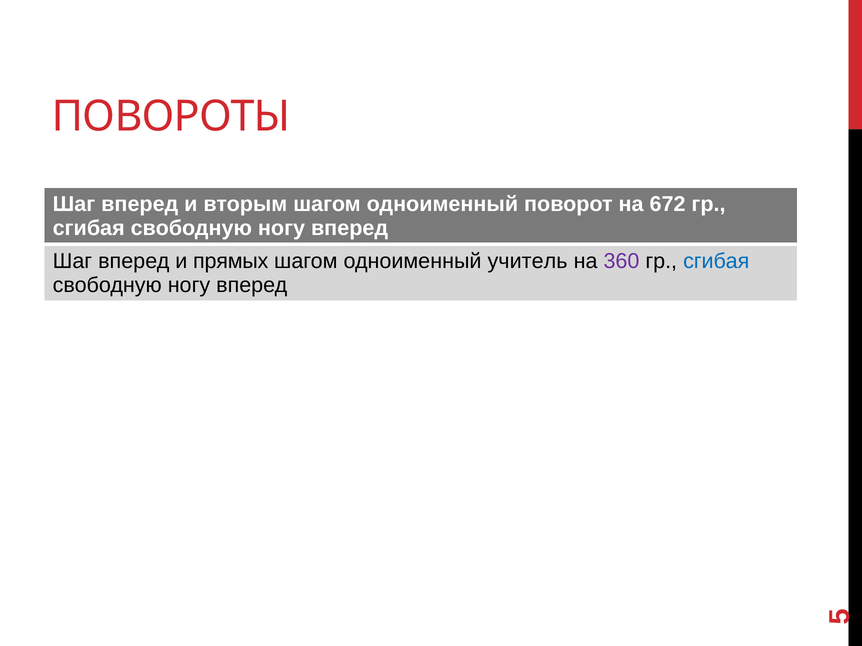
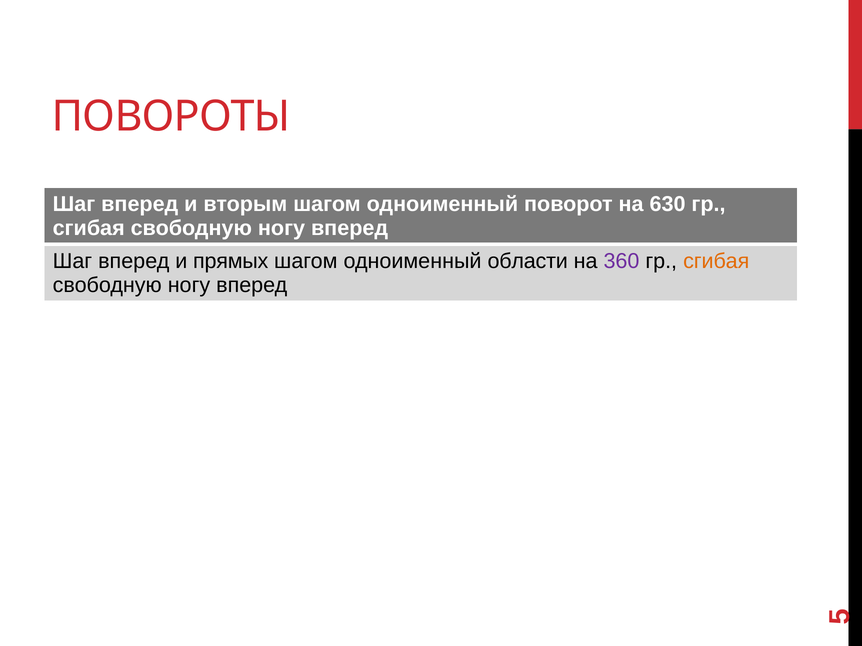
672: 672 -> 630
учитель: учитель -> области
сгибая at (716, 261) colour: blue -> orange
